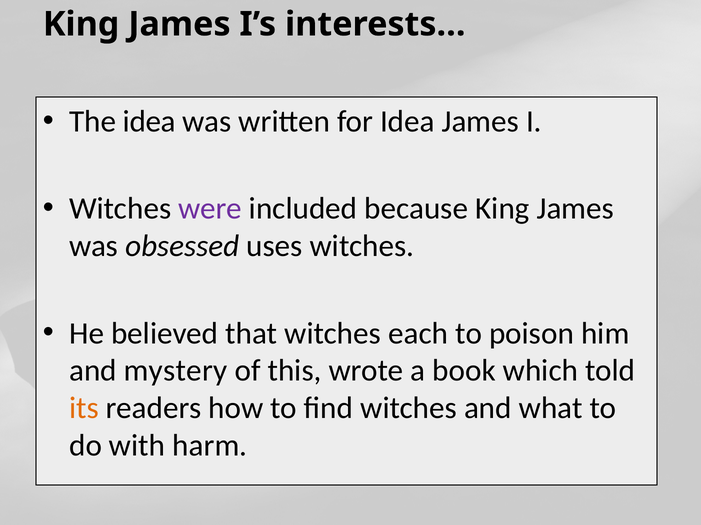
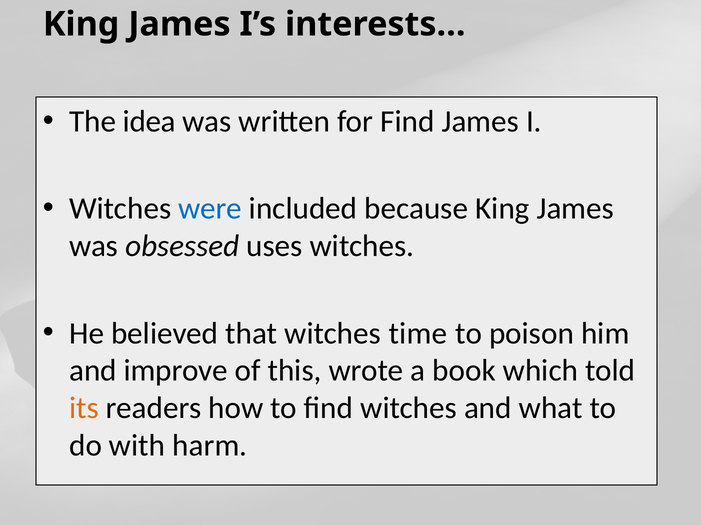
for Idea: Idea -> Find
were colour: purple -> blue
each: each -> time
mystery: mystery -> improve
